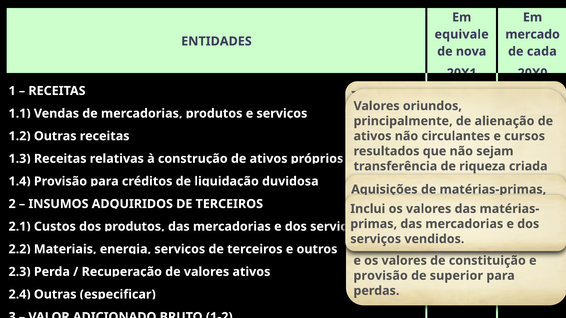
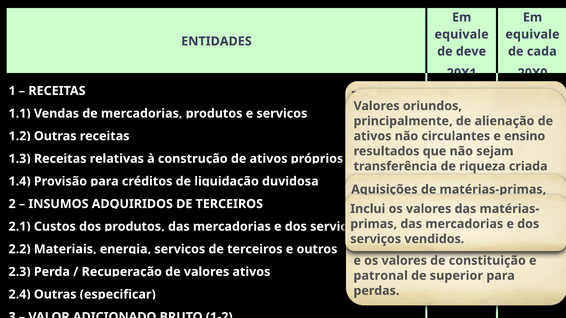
mercado at (533, 34): mercado -> equivale
nova: nova -> deve
cursos: cursos -> ensino
provisão at (381, 276): provisão -> patronal
